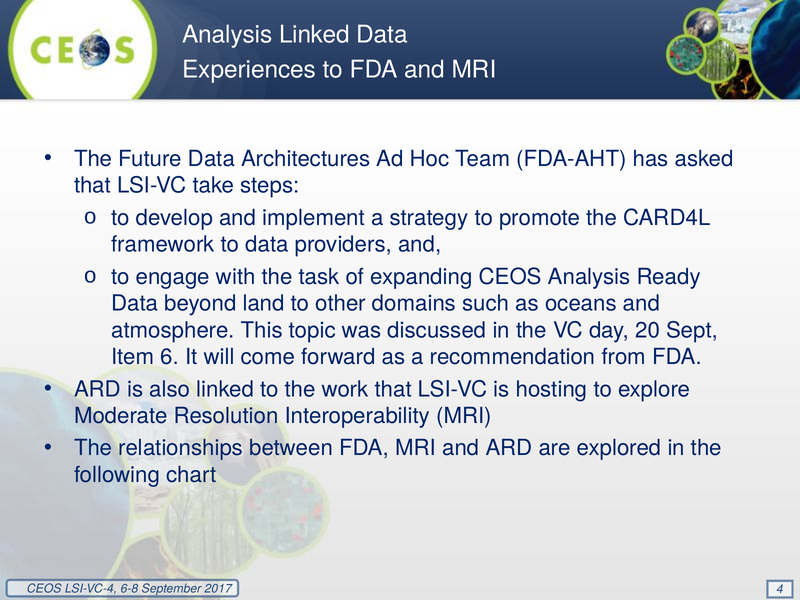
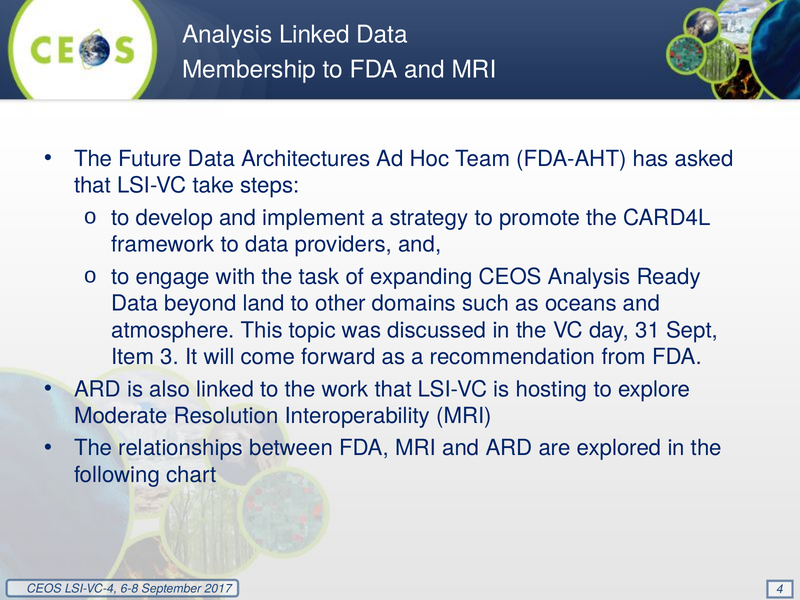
Experiences: Experiences -> Membership
20: 20 -> 31
6: 6 -> 3
